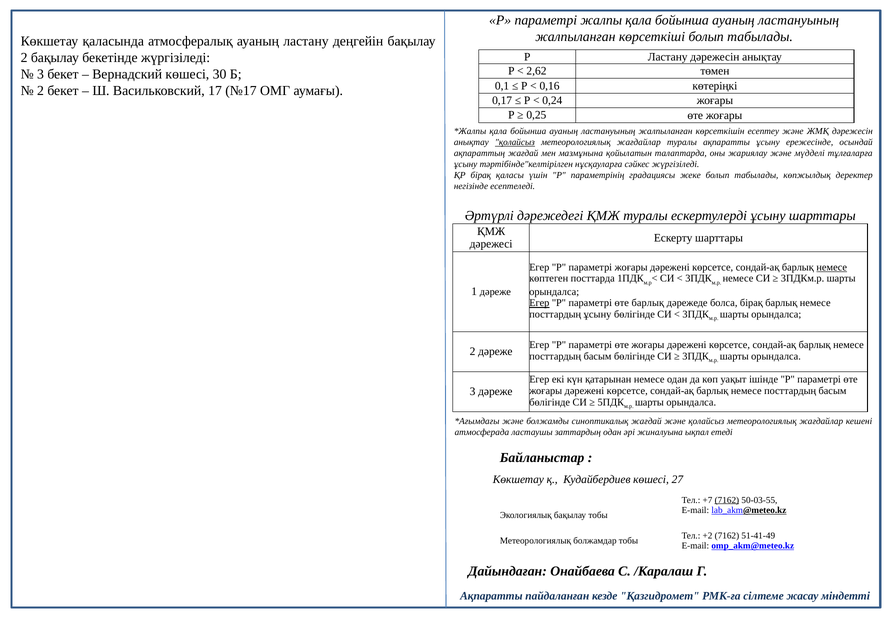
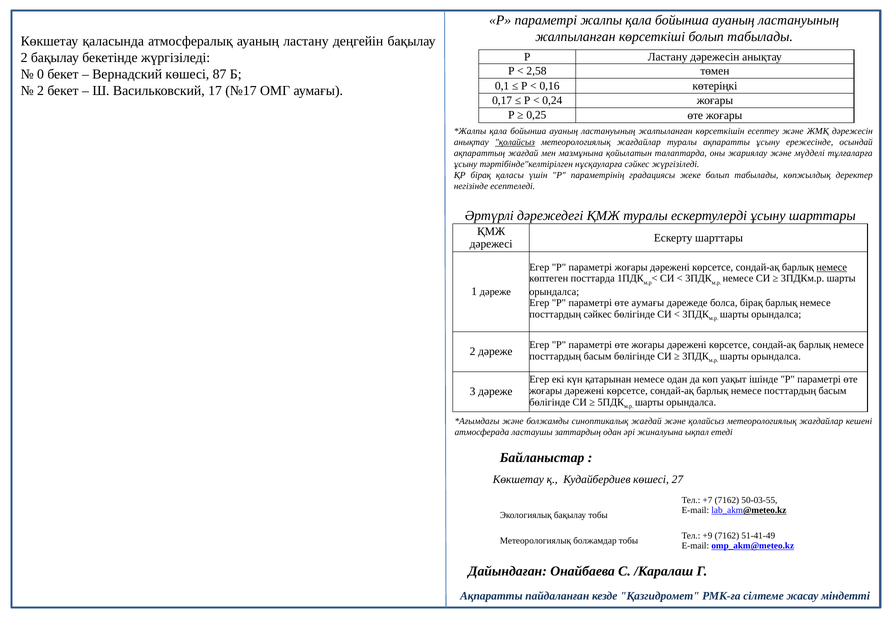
2,62: 2,62 -> 2,58
3 at (41, 74): 3 -> 0
30: 30 -> 87
Егер at (539, 303) underline: present -> none
өте барлық: барлық -> аумағы
посттардың ұсыну: ұсыну -> сәйкес
7162 at (727, 500) underline: present -> none
+2: +2 -> +9
